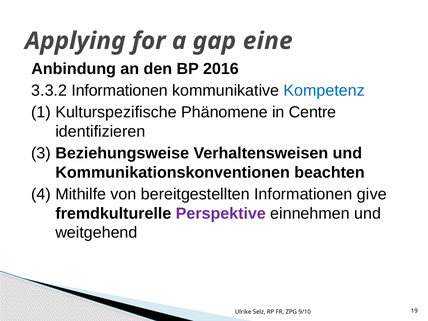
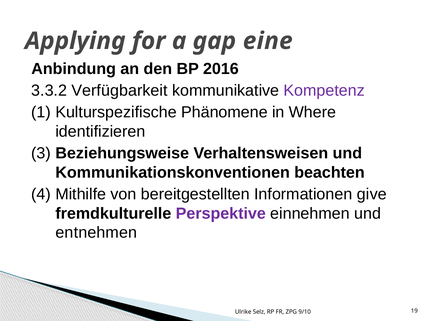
3.3.2 Informationen: Informationen -> Verfügbarkeit
Kompetenz colour: blue -> purple
Centre: Centre -> Where
weitgehend: weitgehend -> entnehmen
